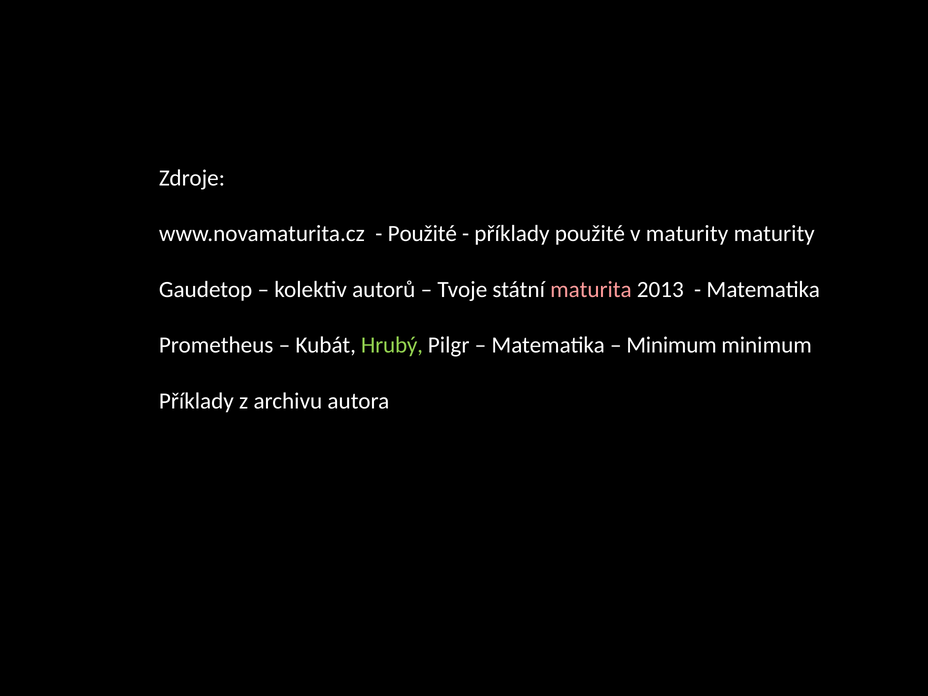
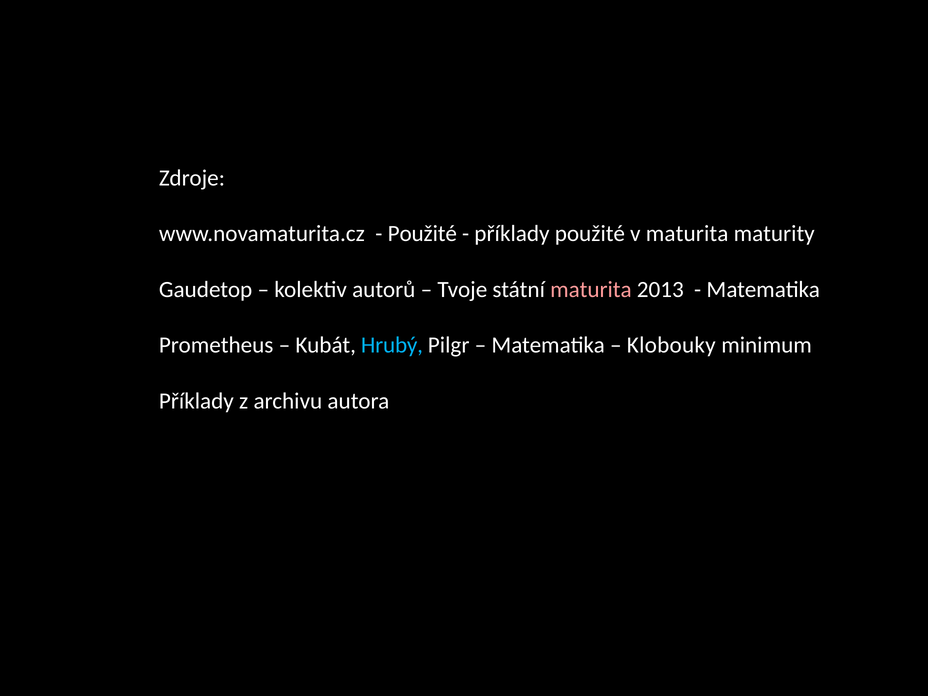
v maturity: maturity -> maturita
Hrubý colour: light green -> light blue
Minimum at (671, 345): Minimum -> Klobouky
